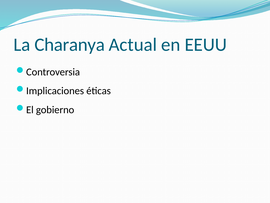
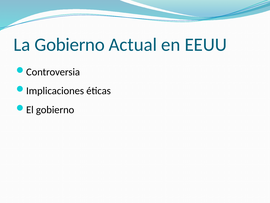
La Charanya: Charanya -> Gobierno
